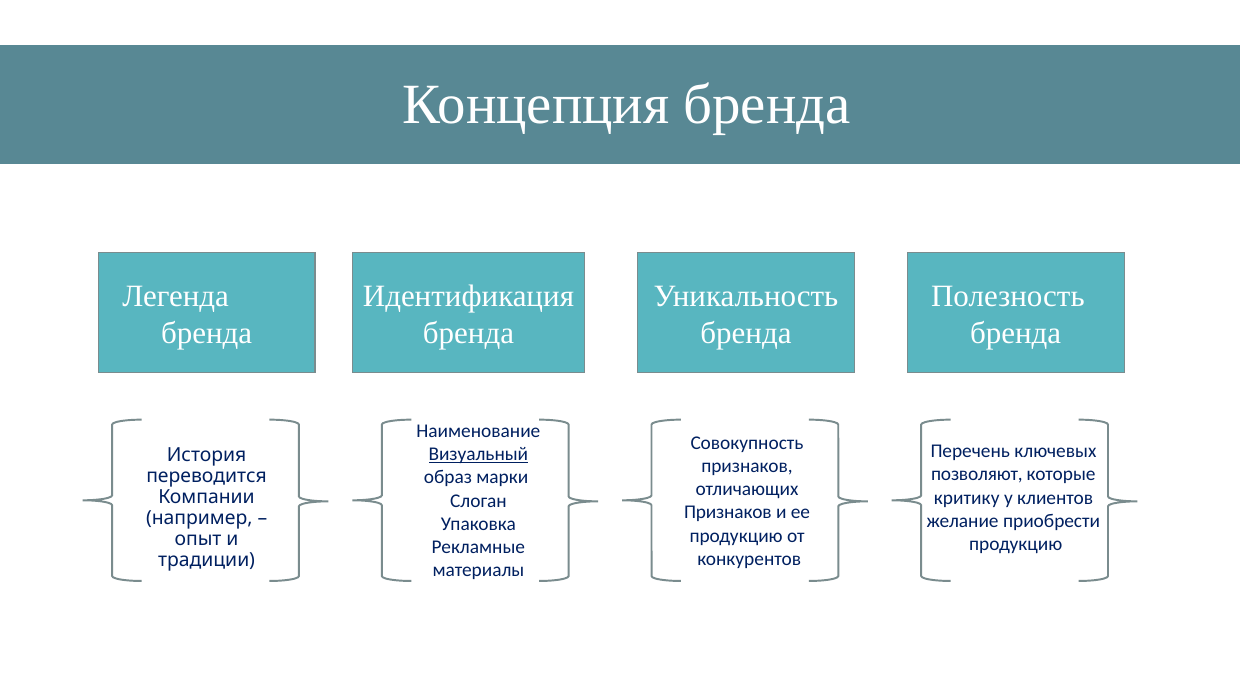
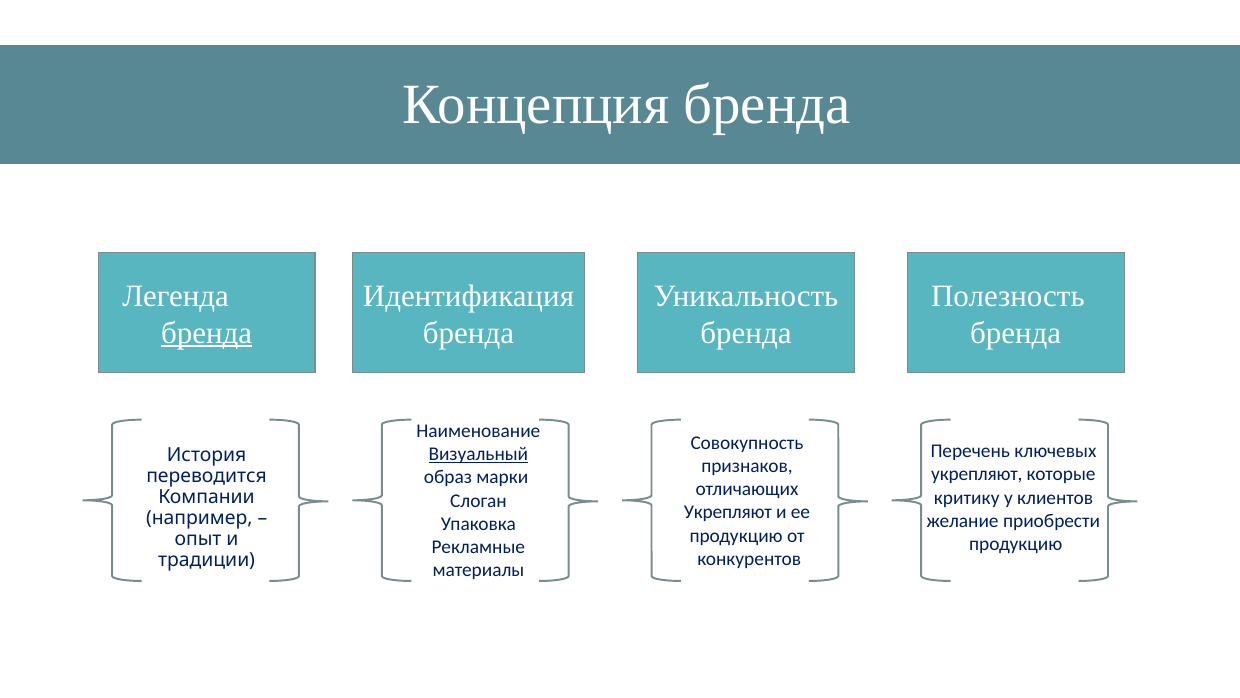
бренда at (207, 333) underline: none -> present
позволяют at (977, 474): позволяют -> укрепляют
Признаков at (728, 512): Признаков -> Укрепляют
